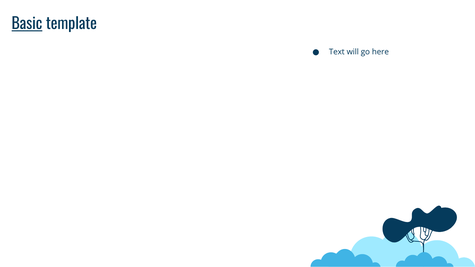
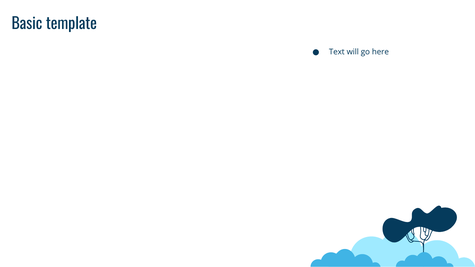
Basic underline: present -> none
